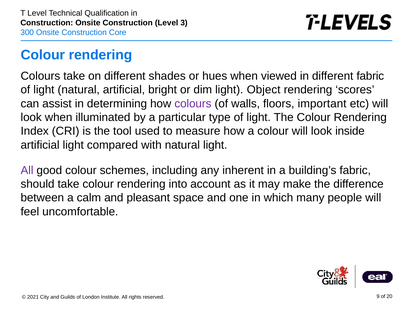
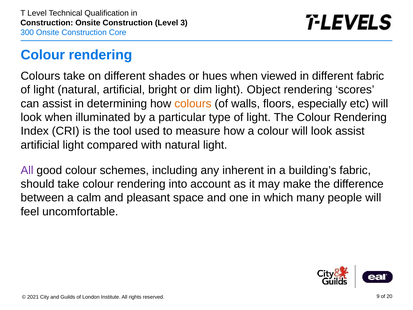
colours at (193, 104) colour: purple -> orange
important: important -> especially
look inside: inside -> assist
